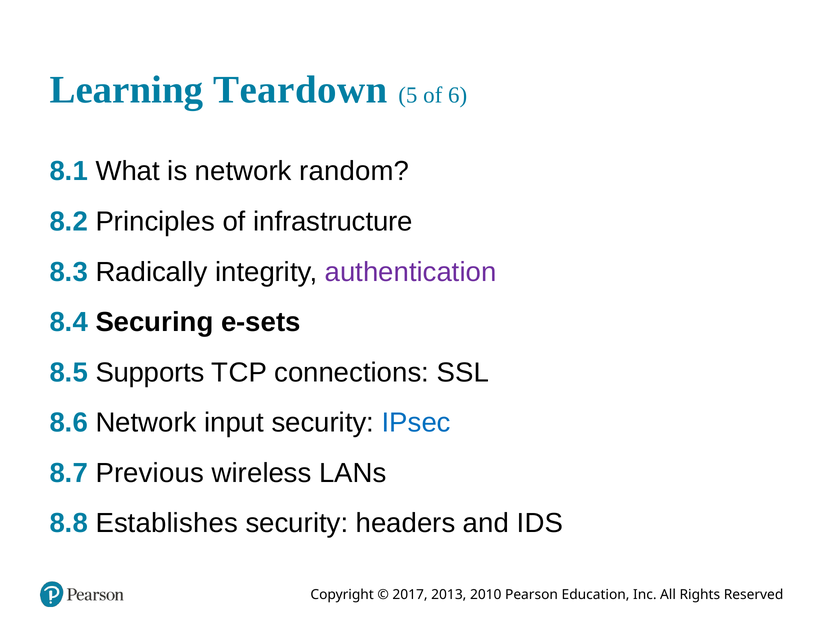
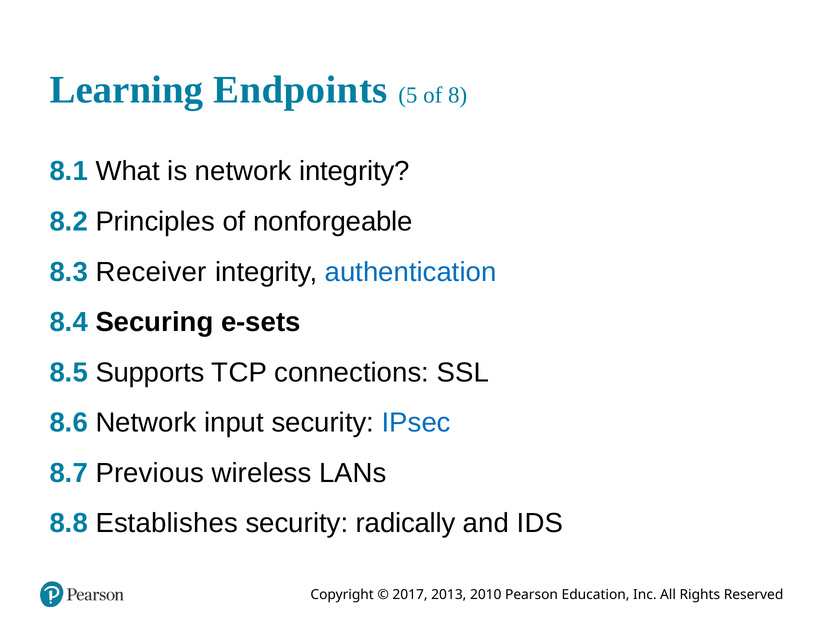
Teardown: Teardown -> Endpoints
6: 6 -> 8
network random: random -> integrity
infrastructure: infrastructure -> nonforgeable
Radically: Radically -> Receiver
authentication colour: purple -> blue
headers: headers -> radically
